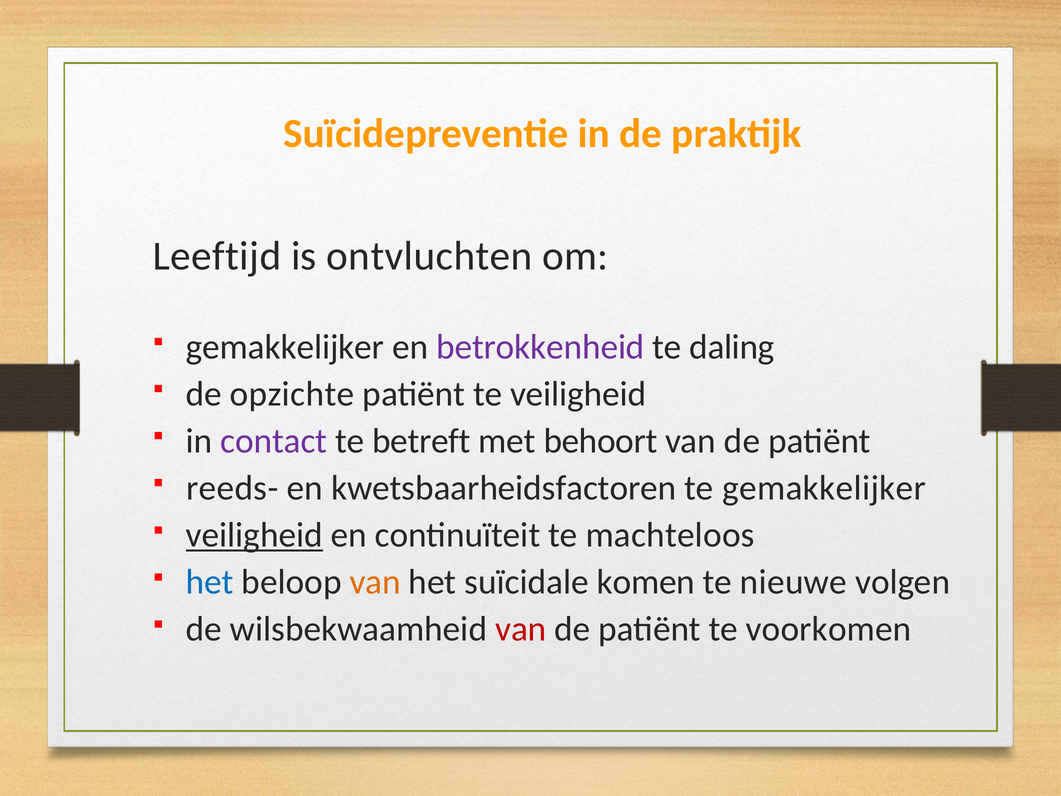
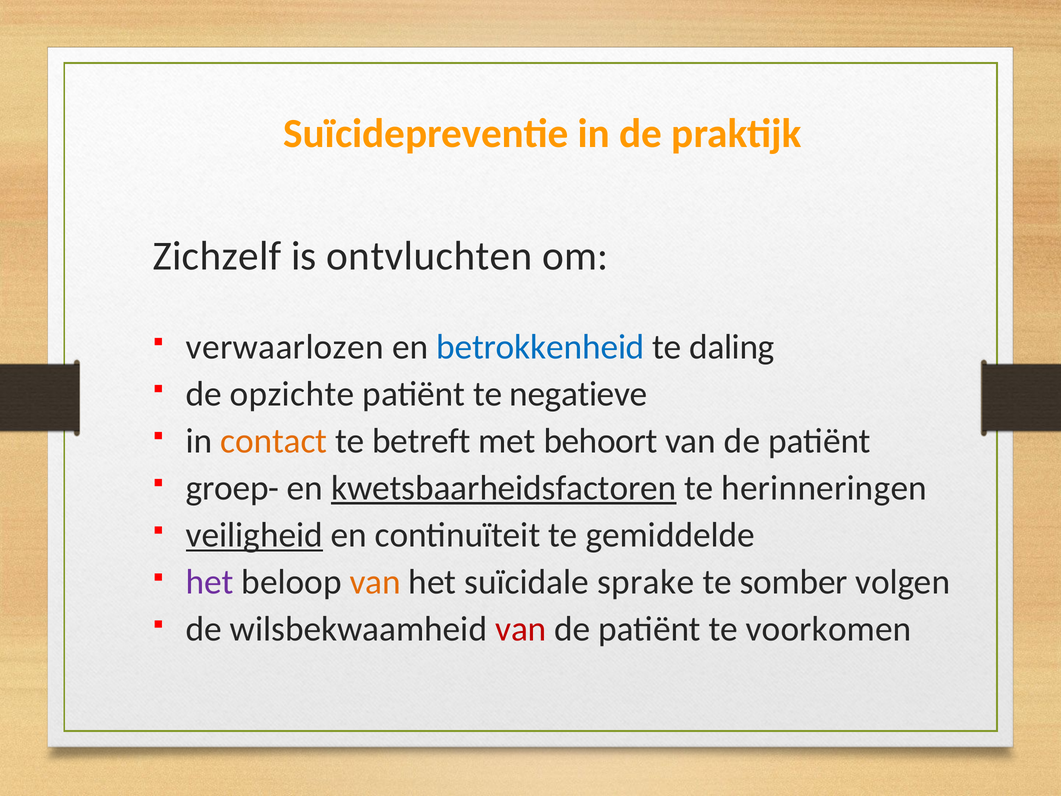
Leeftijd: Leeftijd -> Zichzelf
gemakkelijker at (285, 347): gemakkelijker -> verwaarlozen
betrokkenheid colour: purple -> blue
te veiligheid: veiligheid -> negatieve
contact colour: purple -> orange
reeds-: reeds- -> groep-
kwetsbaarheidsfactoren underline: none -> present
te gemakkelijker: gemakkelijker -> herinneringen
machteloos: machteloos -> gemiddelde
het at (210, 582) colour: blue -> purple
komen: komen -> sprake
nieuwe: nieuwe -> somber
